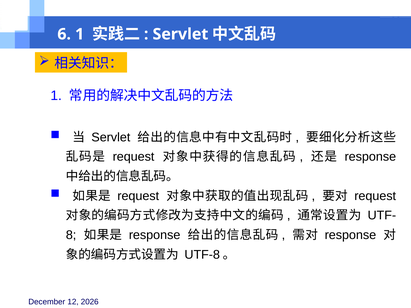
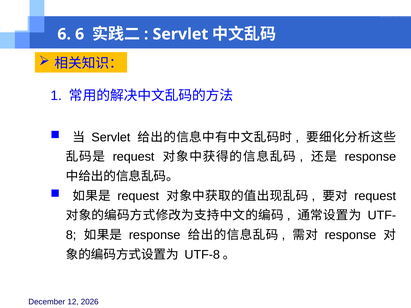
6 1: 1 -> 6
